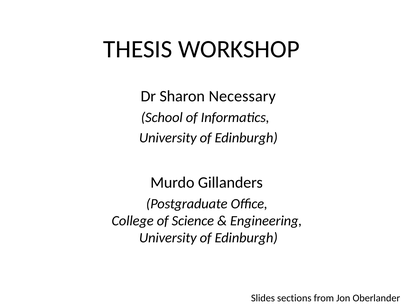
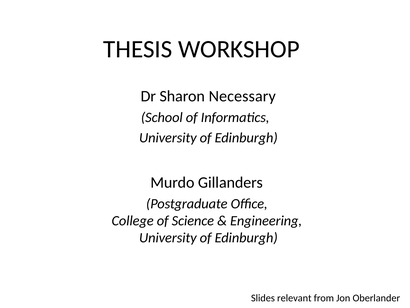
sections: sections -> relevant
